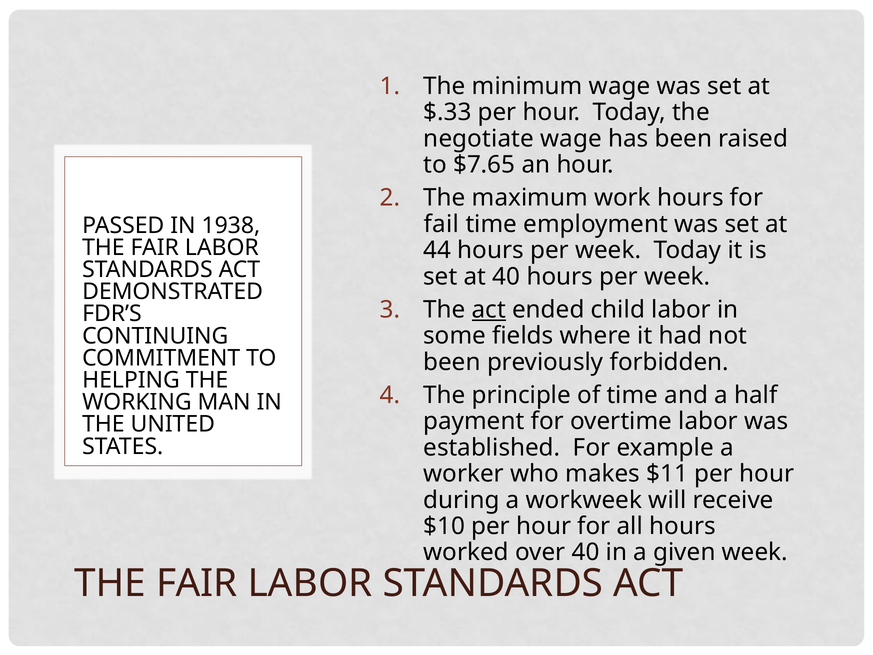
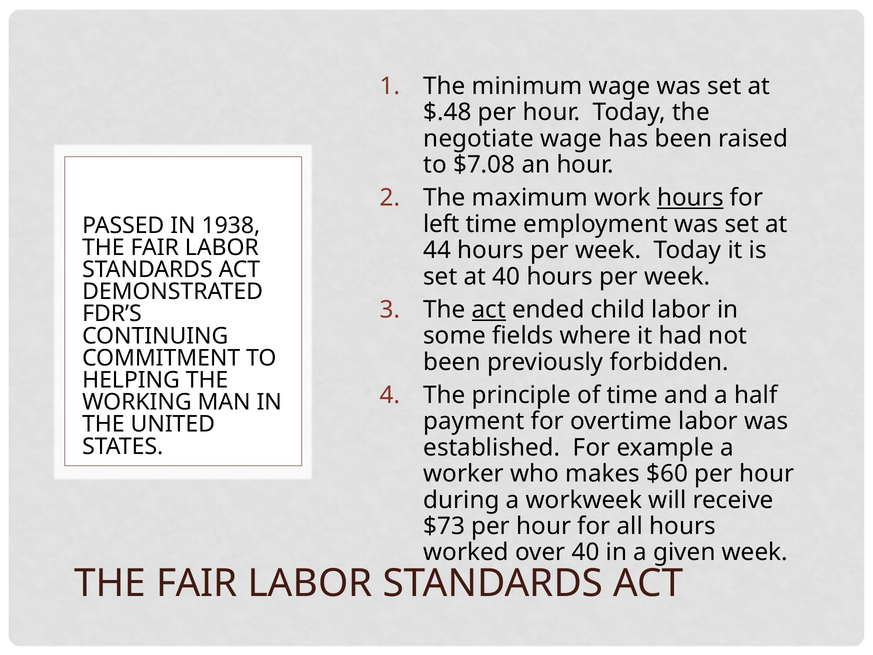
$.33: $.33 -> $.48
$7.65: $7.65 -> $7.08
hours at (690, 198) underline: none -> present
fail: fail -> left
$11: $11 -> $60
$10: $10 -> $73
